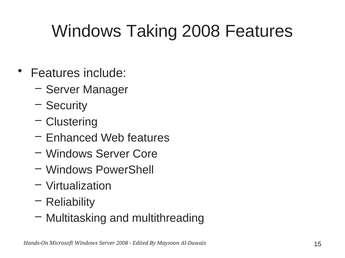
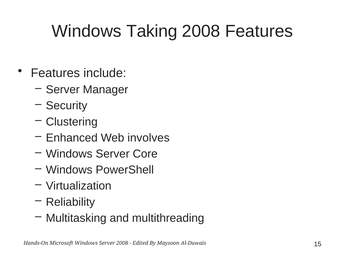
Web features: features -> involves
